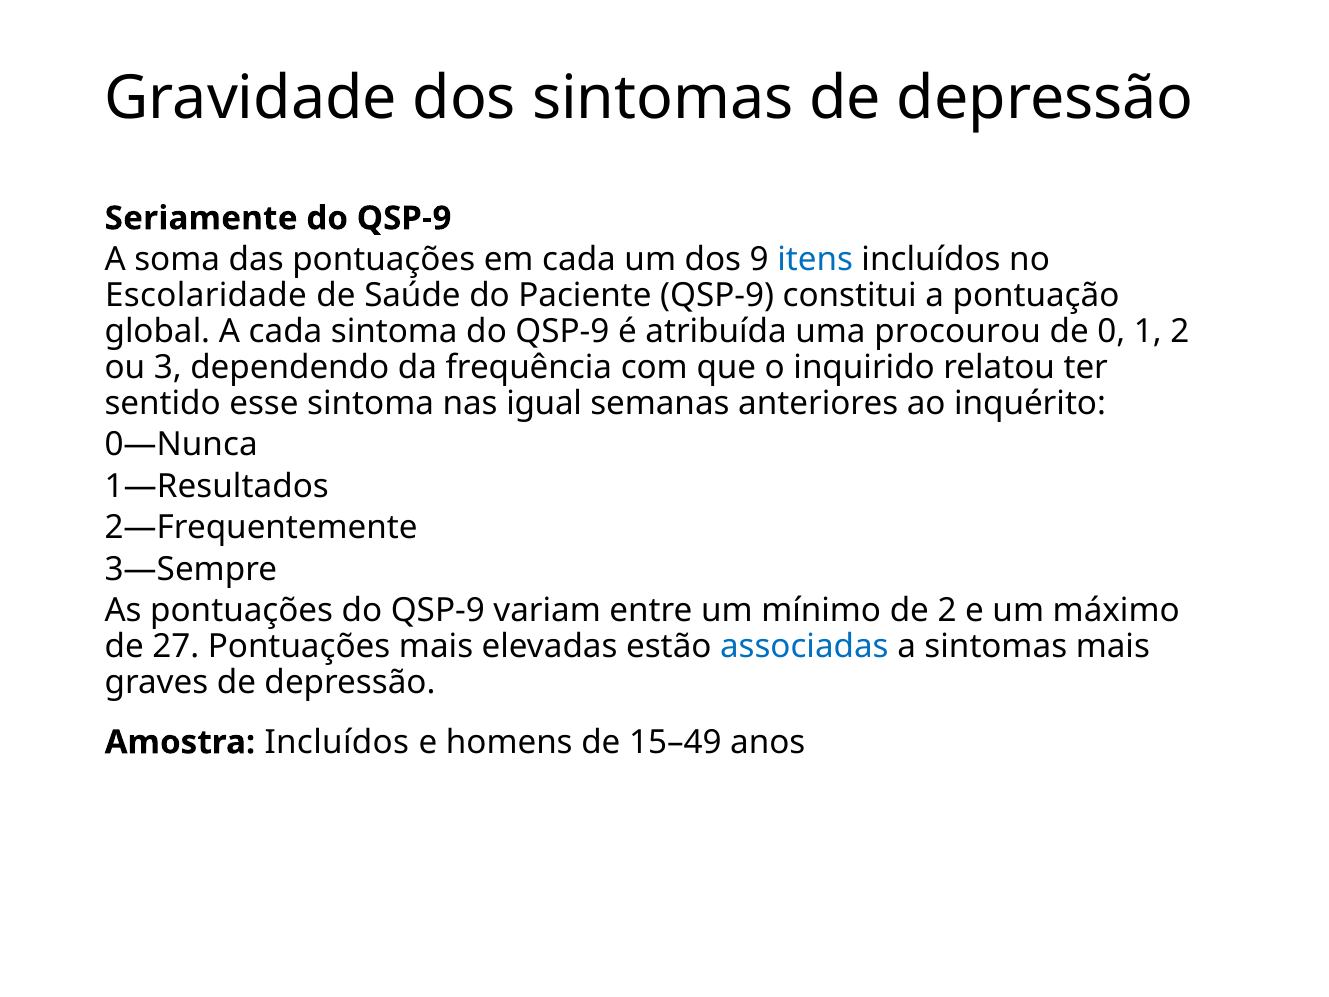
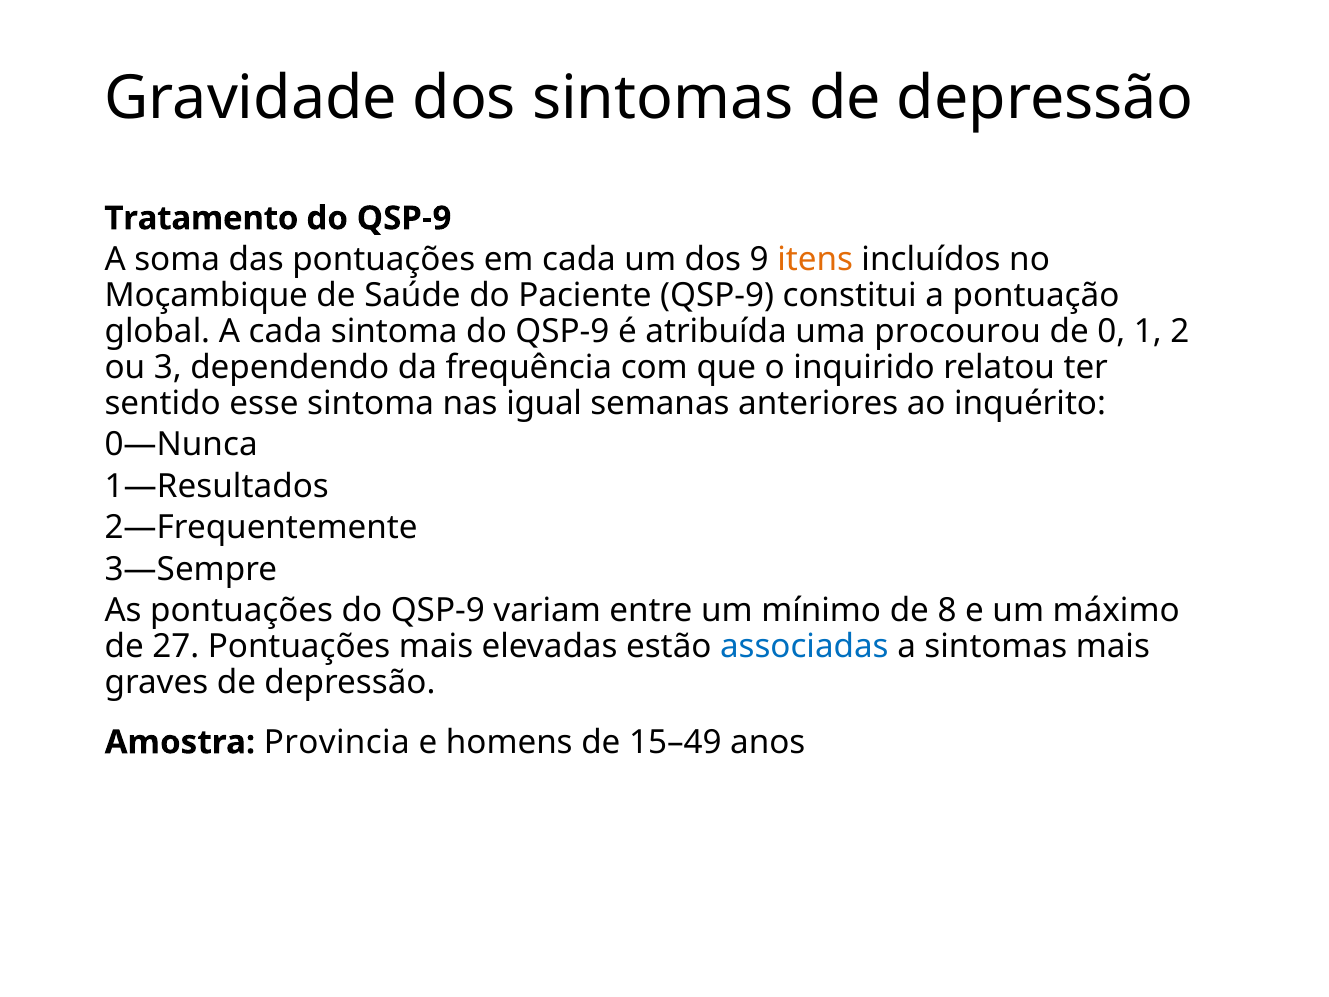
Seriamente: Seriamente -> Tratamento
itens colour: blue -> orange
Escolaridade: Escolaridade -> Moçambique
de 2: 2 -> 8
Amostra Incluídos: Incluídos -> Provincia
